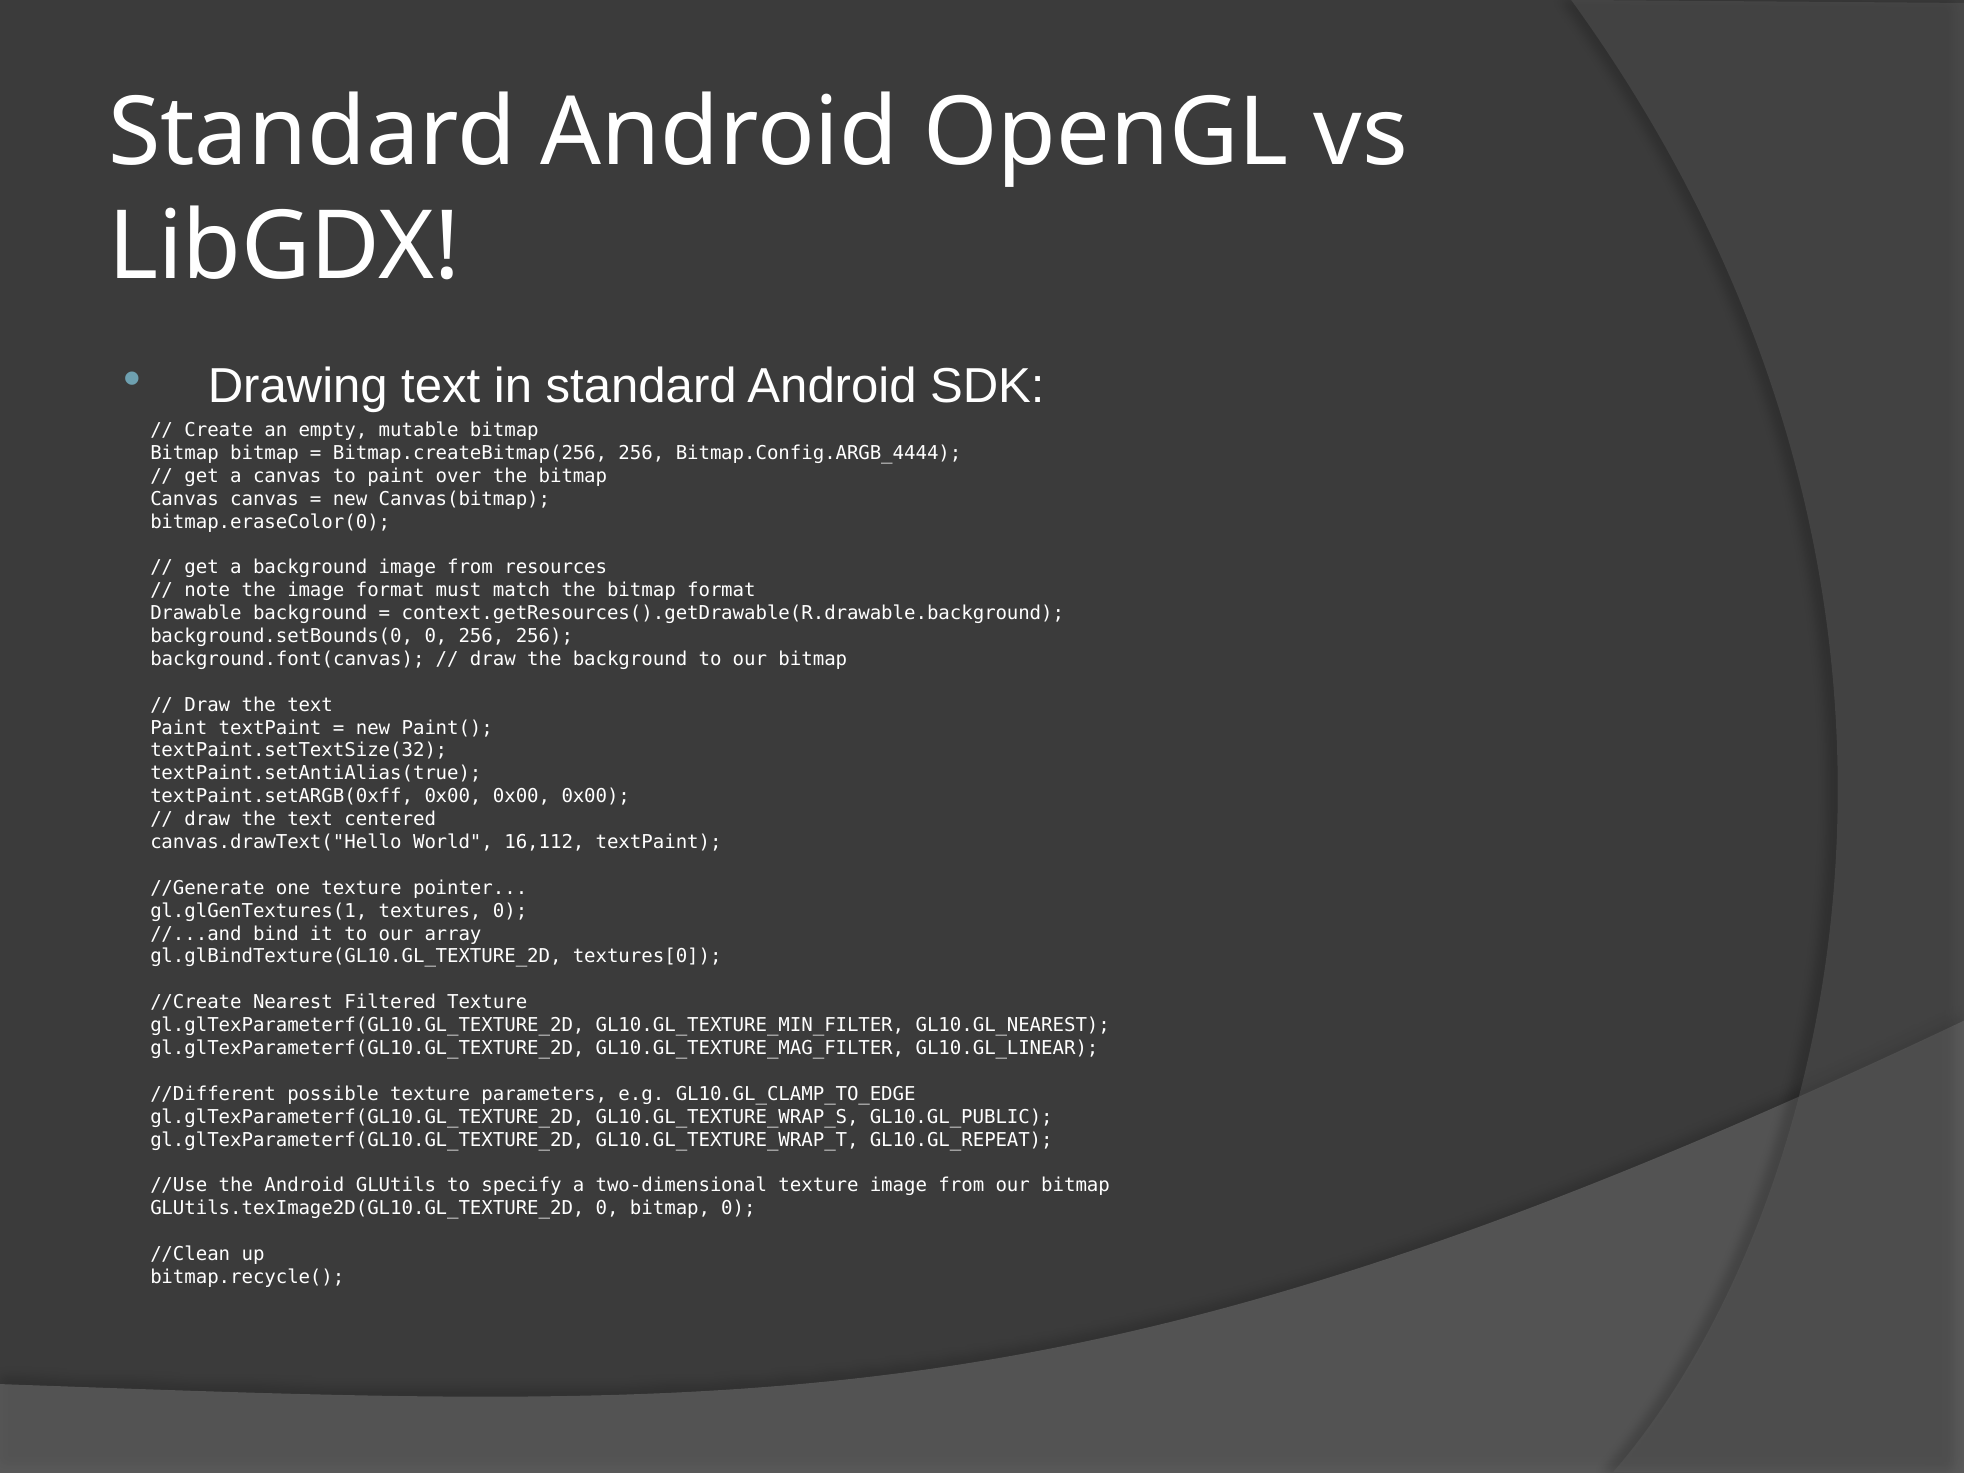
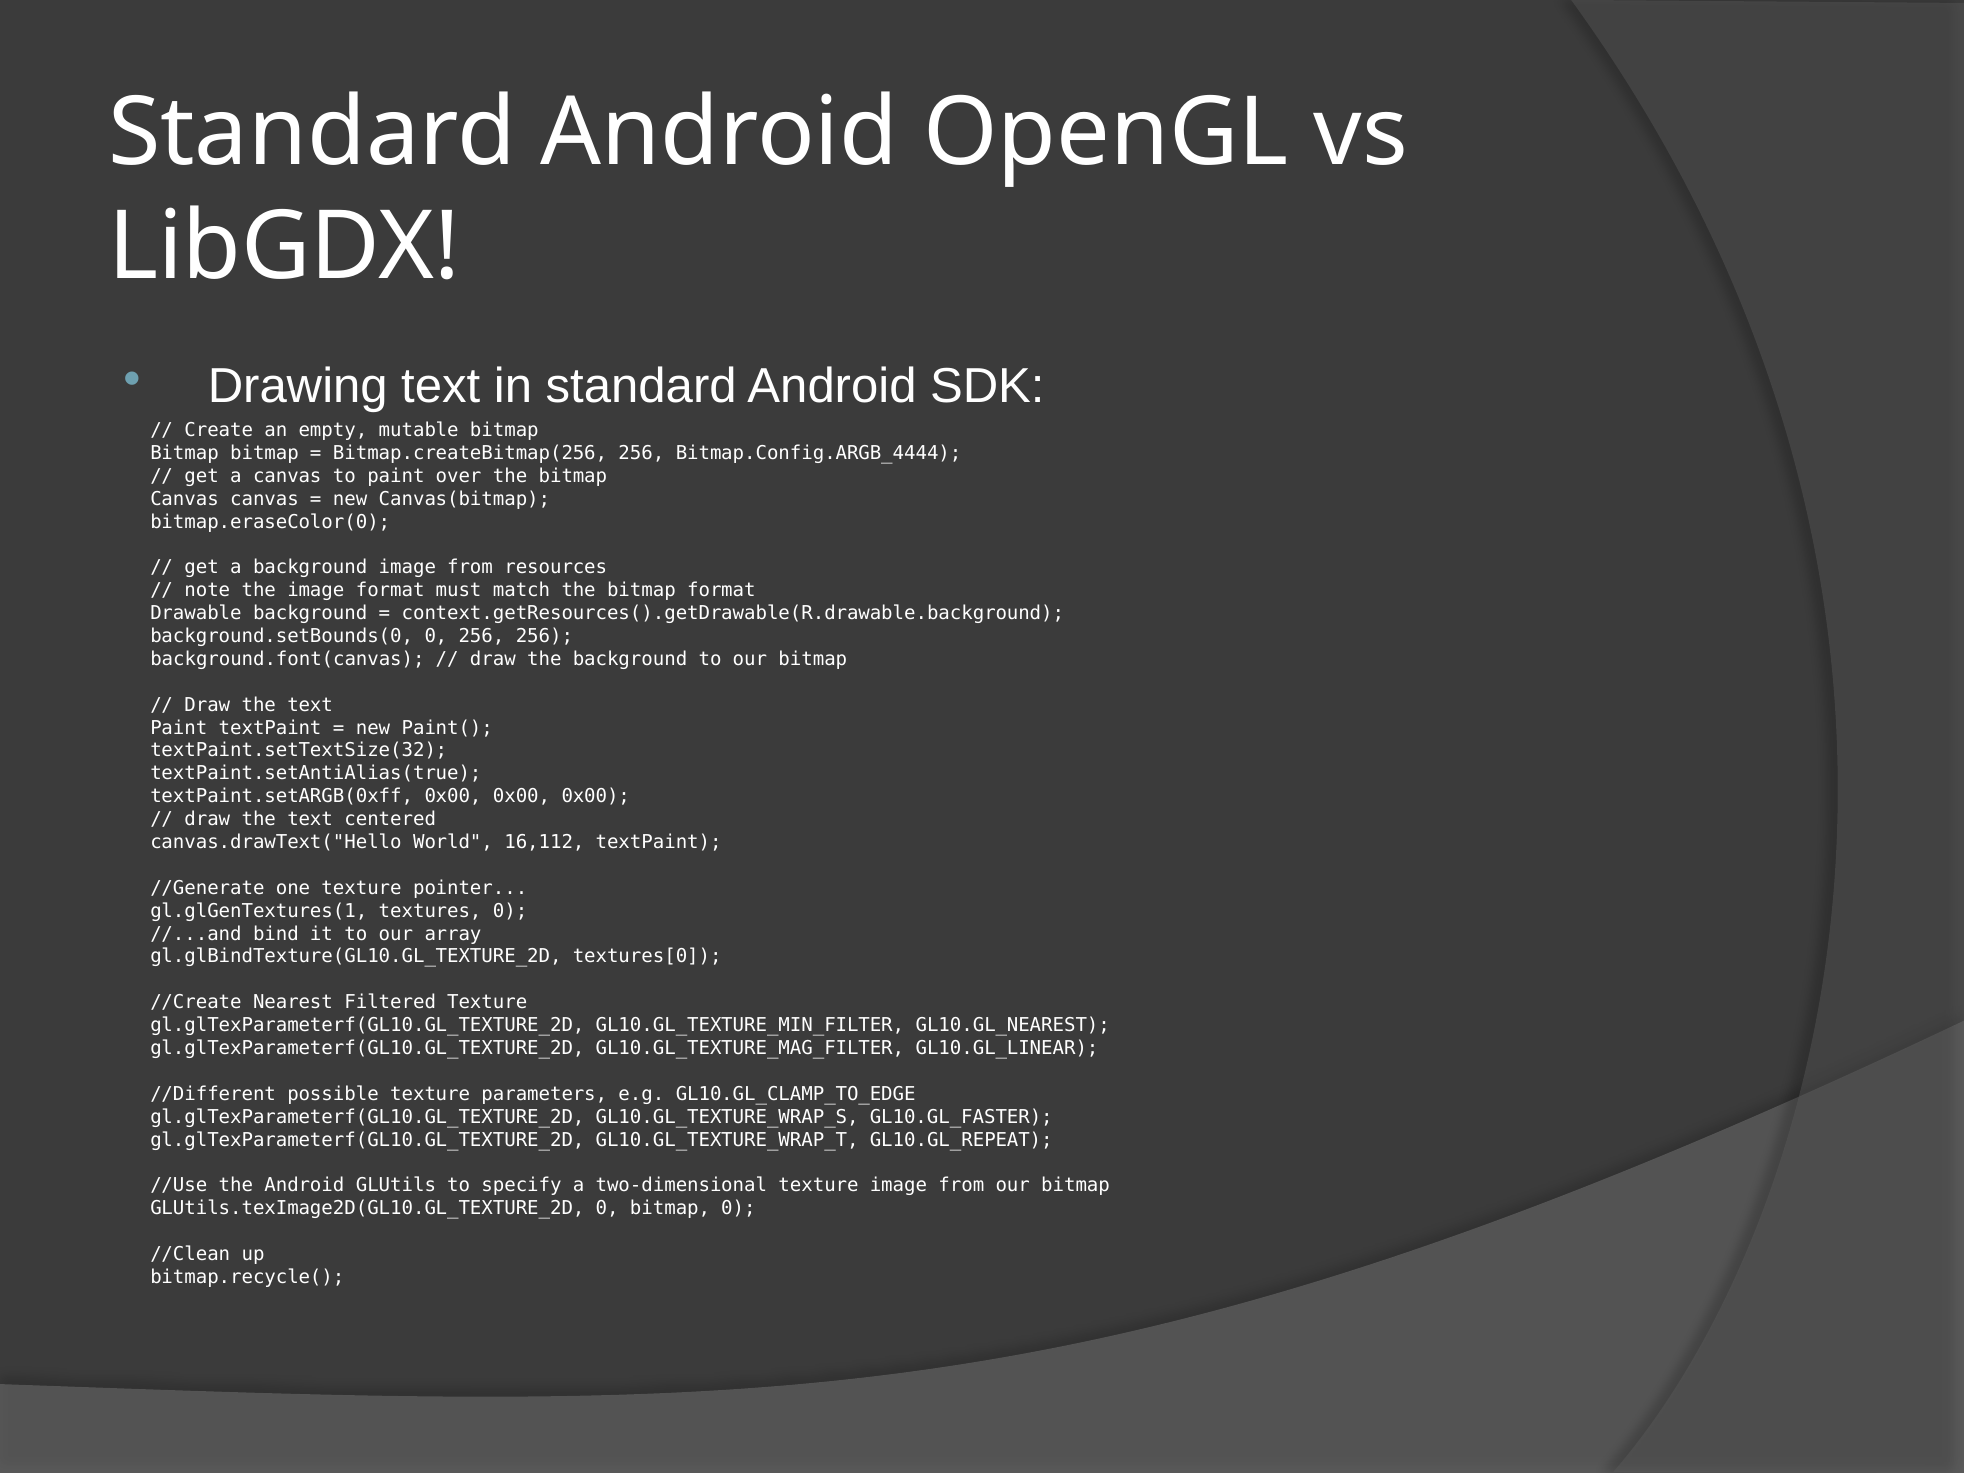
GL10.GL_PUBLIC: GL10.GL_PUBLIC -> GL10.GL_FASTER
